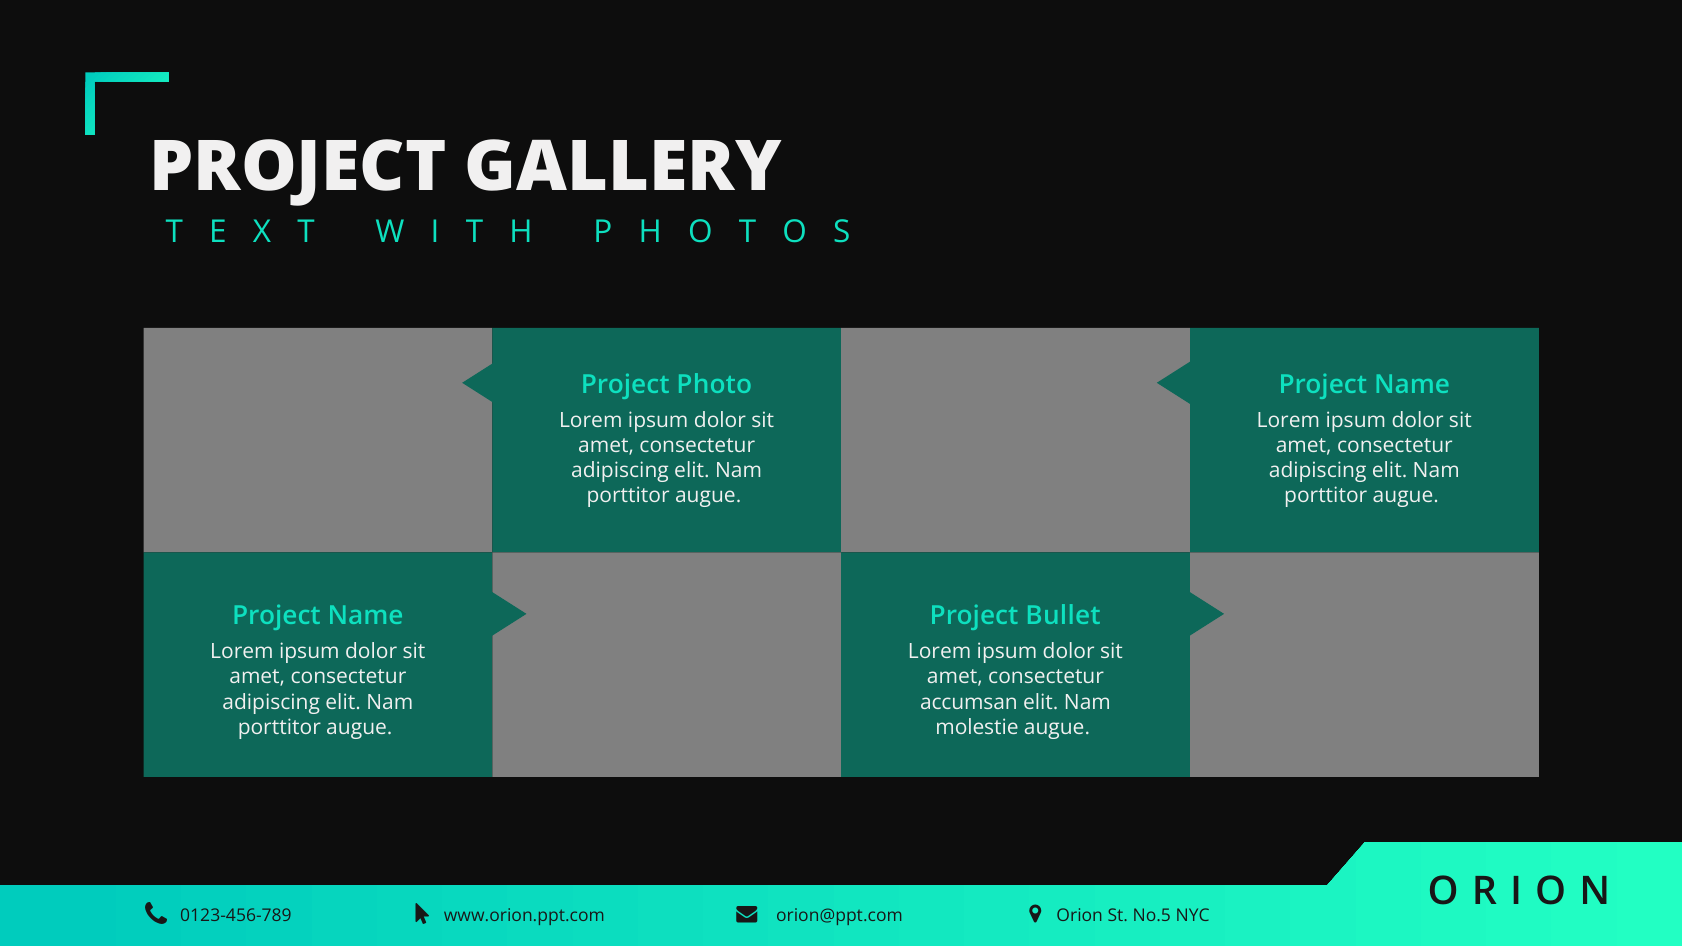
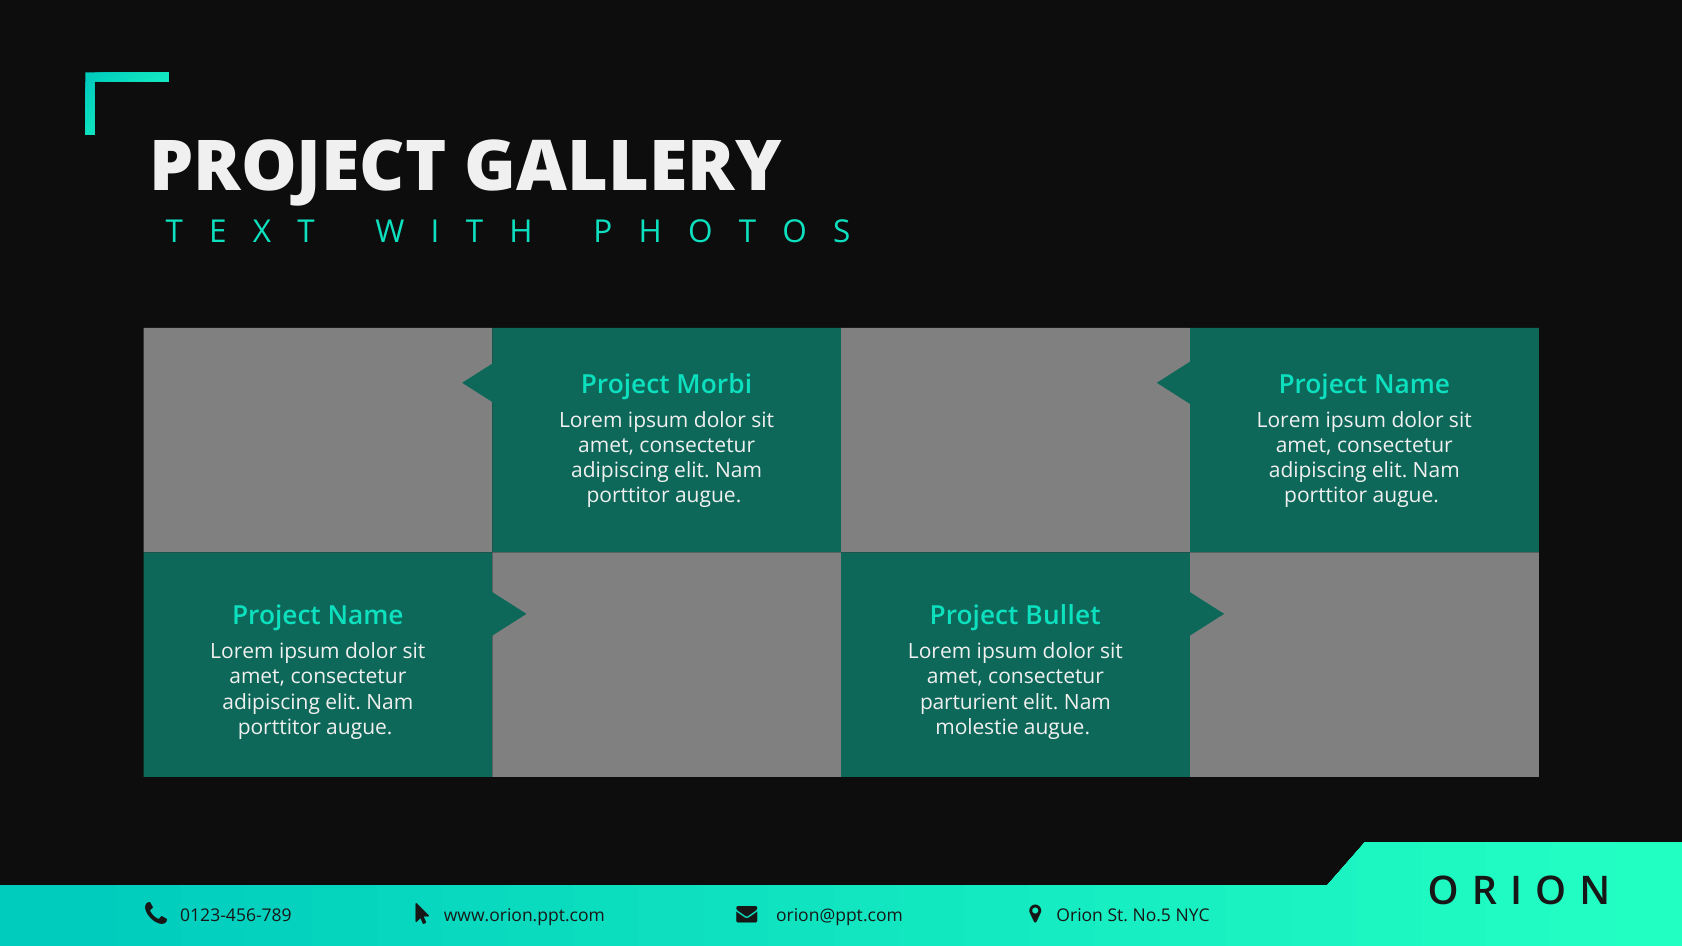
Photo: Photo -> Morbi
accumsan: accumsan -> parturient
